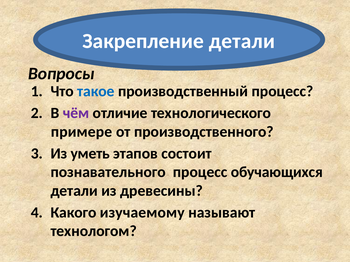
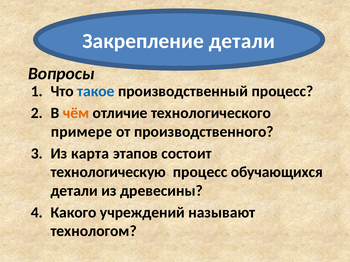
чём colour: purple -> orange
уметь: уметь -> карта
познавательного: познавательного -> технологическую
изучаемому: изучаемому -> учреждений
